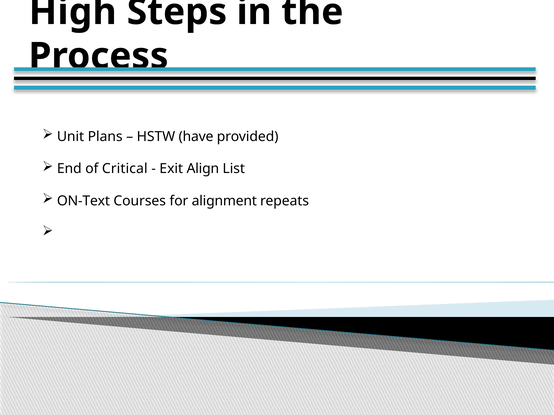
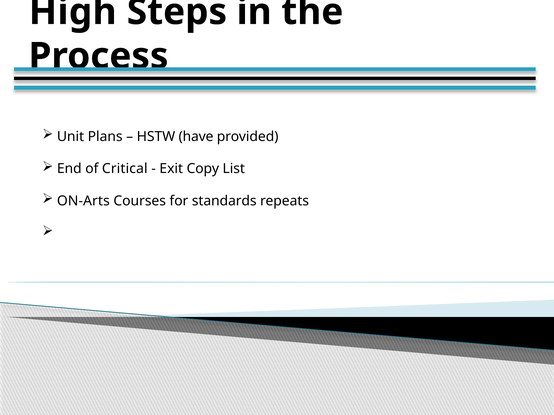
Align: Align -> Copy
ON-Text: ON-Text -> ON-Arts
alignment: alignment -> standards
